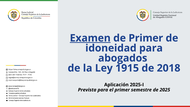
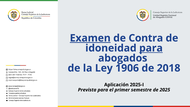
de Primer: Primer -> Contra
para at (151, 48) underline: none -> present
1915: 1915 -> 1906
